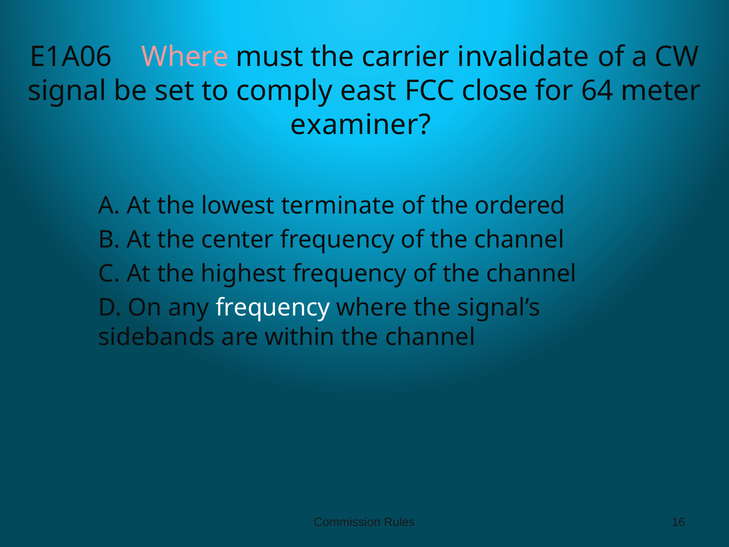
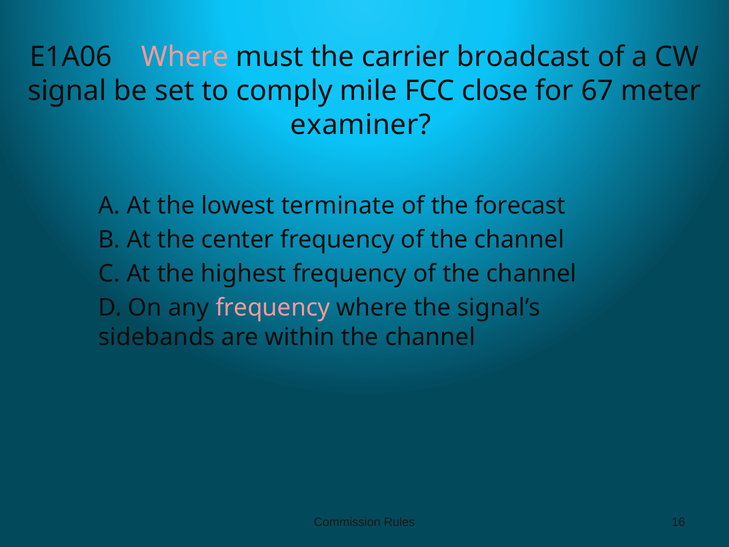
invalidate: invalidate -> broadcast
east: east -> mile
64: 64 -> 67
ordered: ordered -> forecast
frequency at (273, 308) colour: white -> pink
